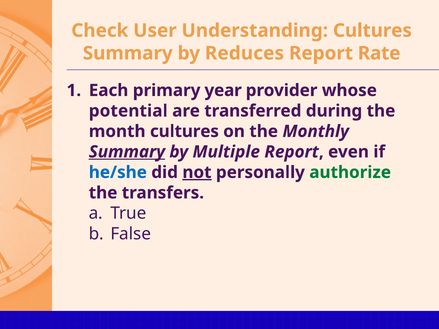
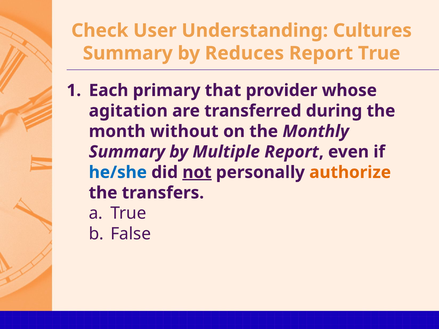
Report Rate: Rate -> True
year: year -> that
potential: potential -> agitation
month cultures: cultures -> without
Summary at (127, 152) underline: present -> none
authorize colour: green -> orange
